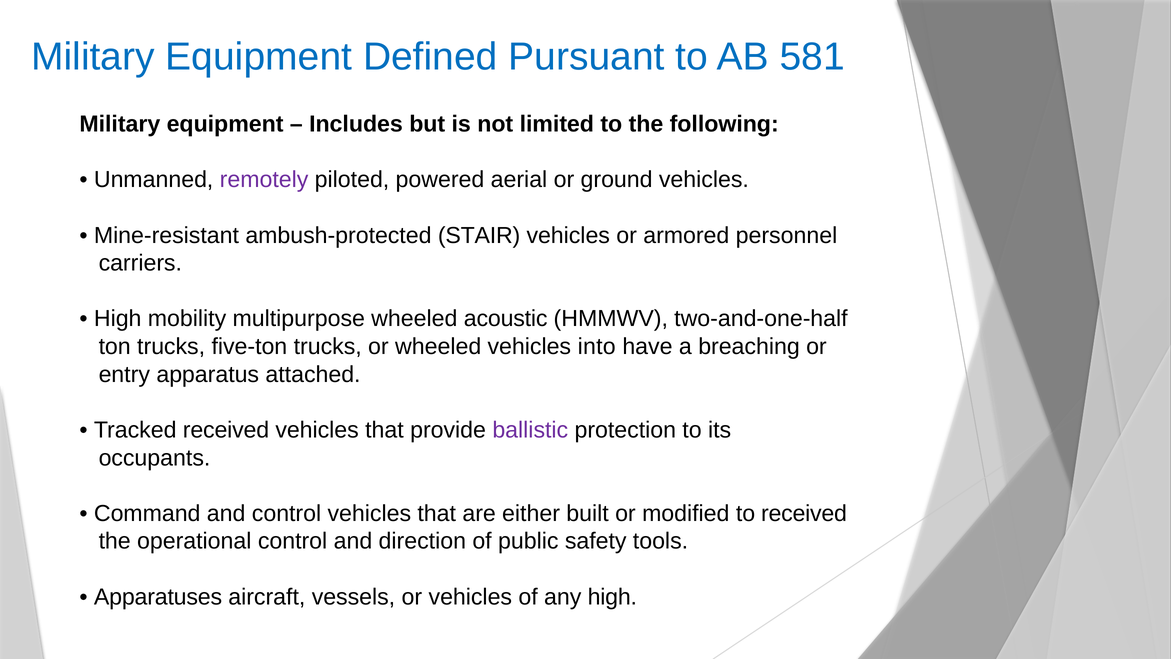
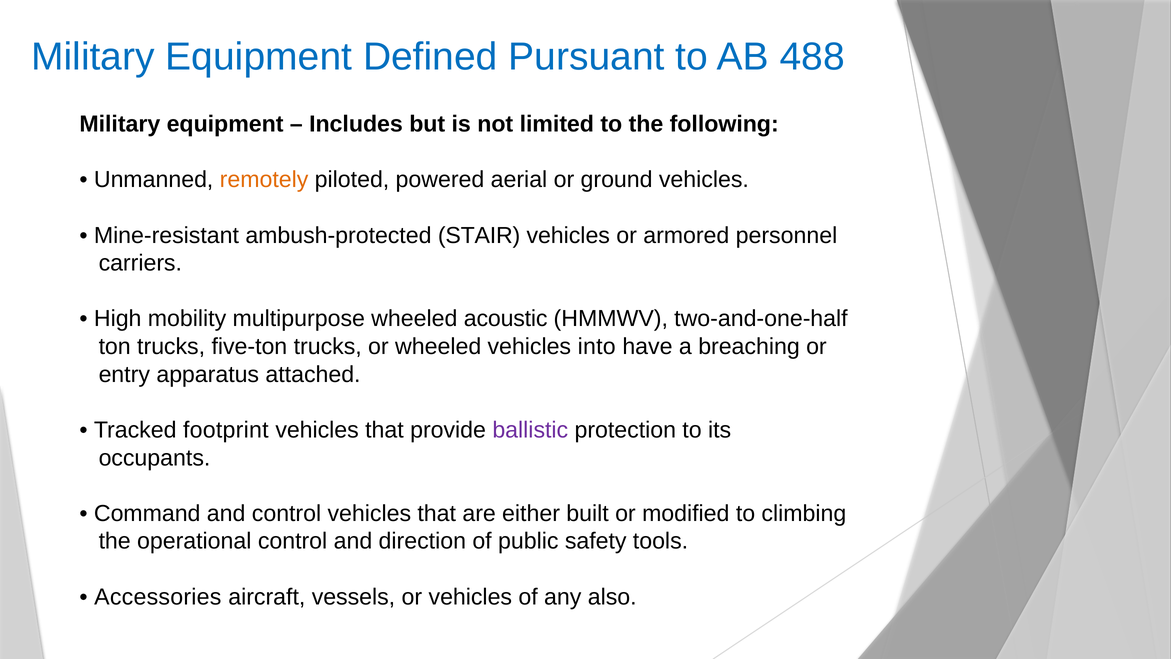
581: 581 -> 488
remotely colour: purple -> orange
Tracked received: received -> footprint
to received: received -> climbing
Apparatuses: Apparatuses -> Accessories
any high: high -> also
